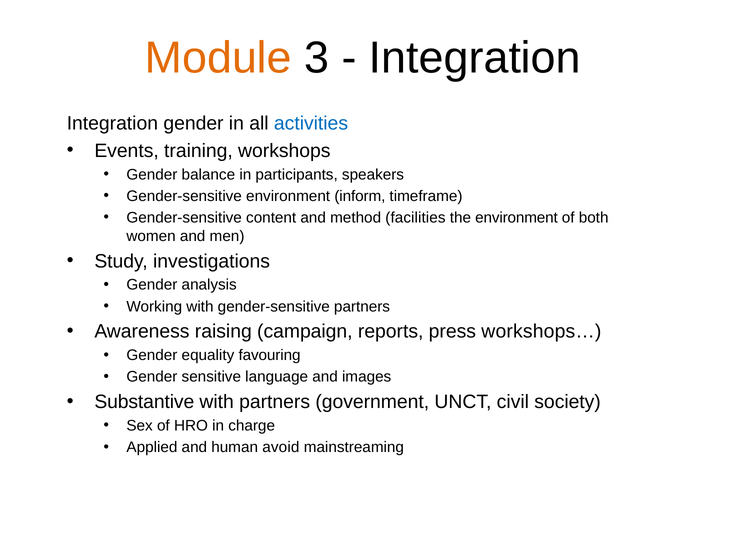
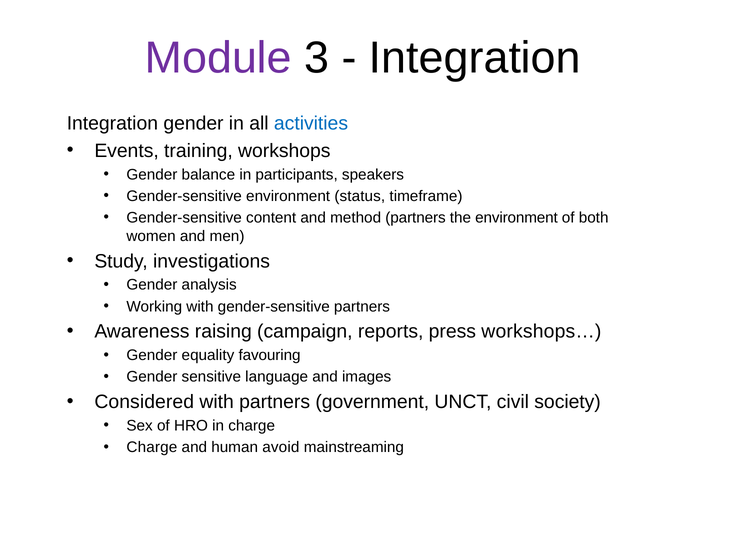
Module colour: orange -> purple
inform: inform -> status
method facilities: facilities -> partners
Substantive: Substantive -> Considered
Applied at (152, 448): Applied -> Charge
